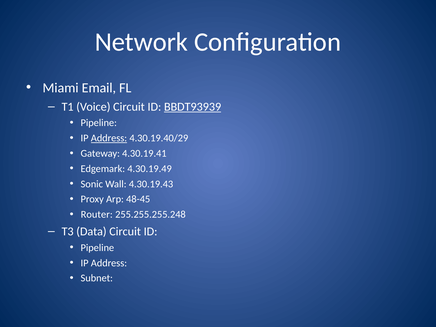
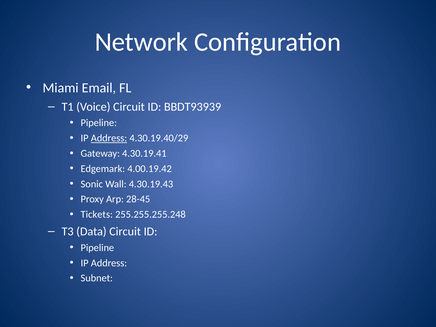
BBDT93939 underline: present -> none
4.30.19.49: 4.30.19.49 -> 4.00.19.42
48-45: 48-45 -> 28-45
Router: Router -> Tickets
